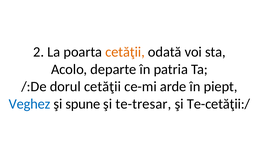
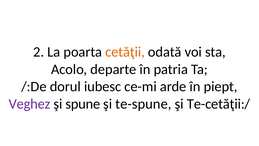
dorul cetăţii: cetăţii -> iubesc
Veghez colour: blue -> purple
te-tresar: te-tresar -> te-spune
